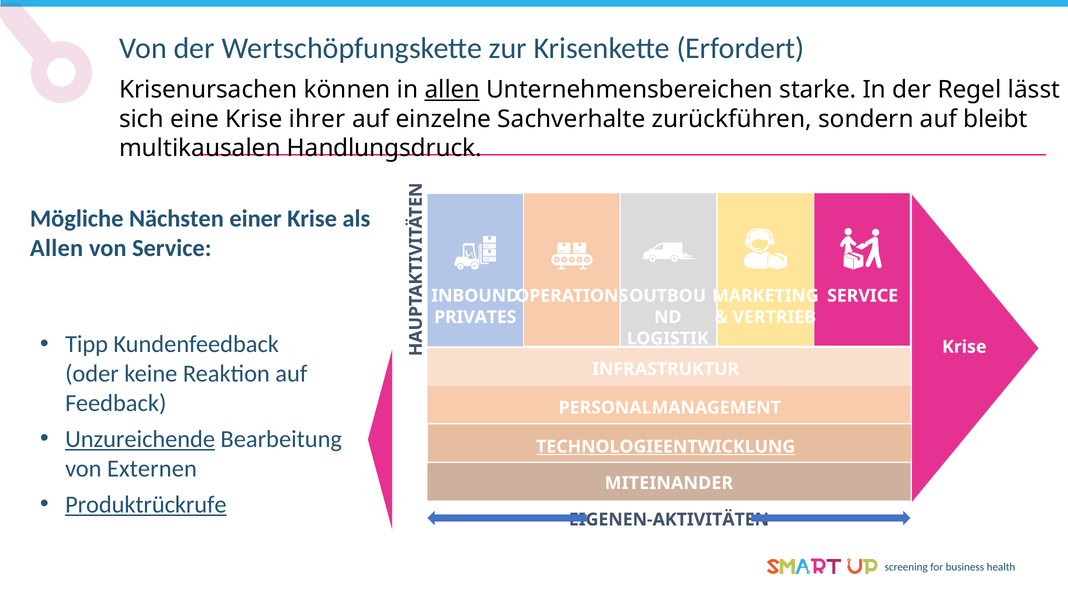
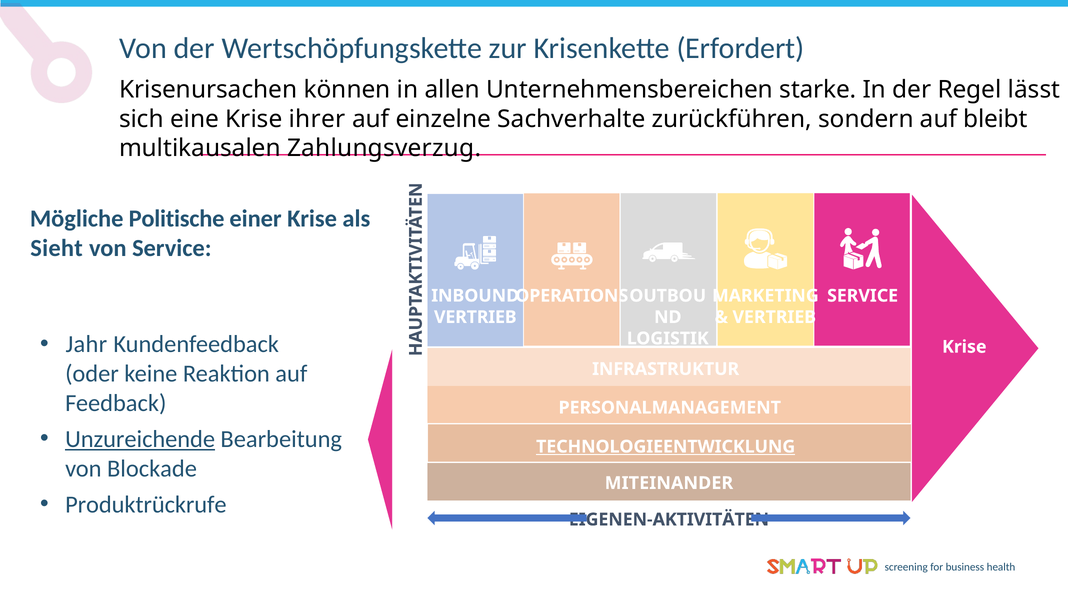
allen at (452, 90) underline: present -> none
Handlungsdruck: Handlungsdruck -> Zahlungsverzug
Nächsten: Nächsten -> Politische
Allen at (57, 248): Allen -> Sieht
PRIVATES at (475, 317): PRIVATES -> VERTRIEB
Tipp: Tipp -> Jahr
Externen: Externen -> Blockade
Produktrückrufe underline: present -> none
